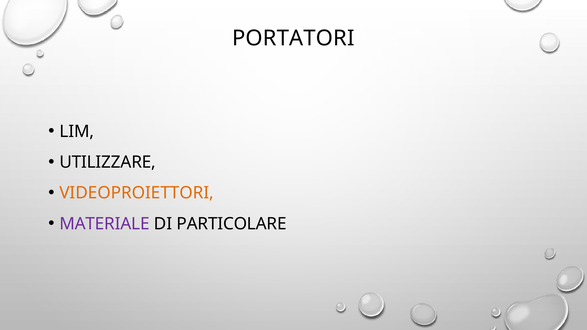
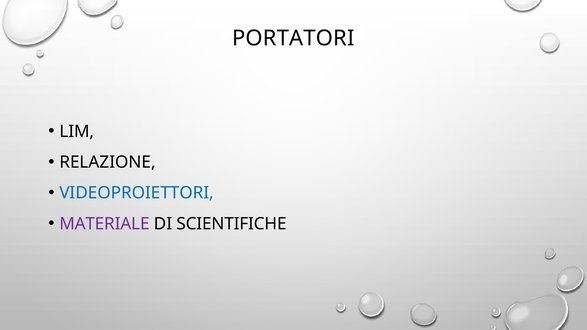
UTILIZZARE: UTILIZZARE -> RELAZIONE
VIDEOPROIETTORI colour: orange -> blue
PARTICOLARE: PARTICOLARE -> SCIENTIFICHE
